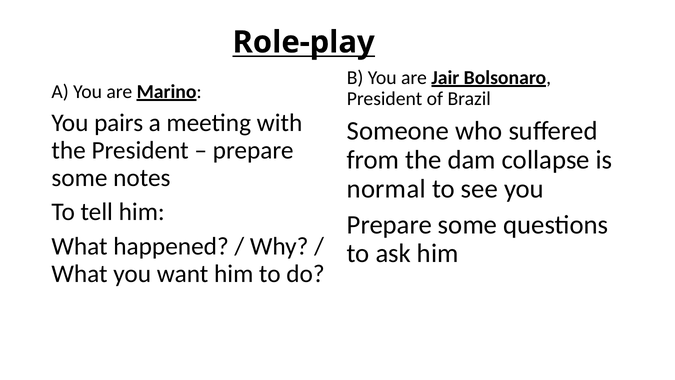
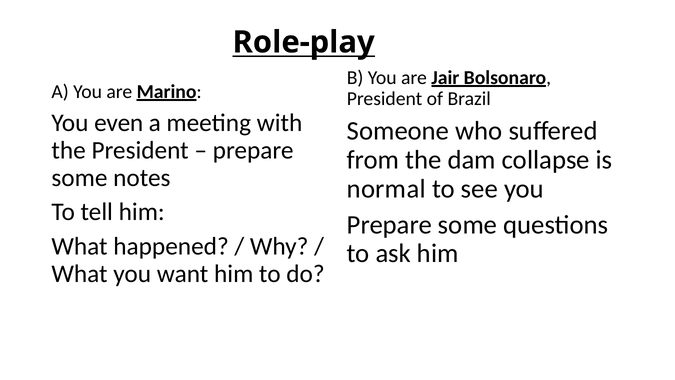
pairs: pairs -> even
